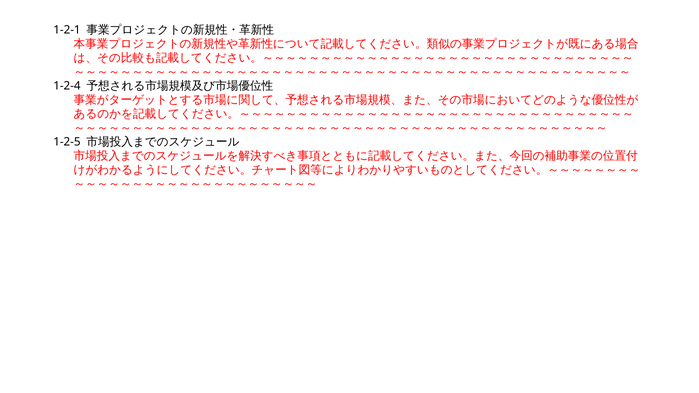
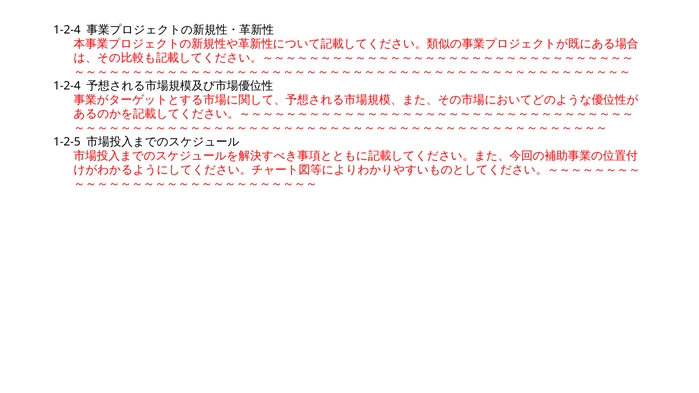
1-2-1 at (67, 30): 1-2-1 -> 1-2-4
